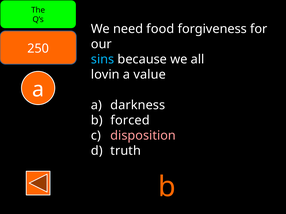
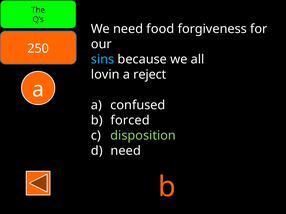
value: value -> reject
darkness: darkness -> confused
disposition colour: pink -> light green
truth at (126, 151): truth -> need
